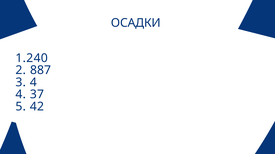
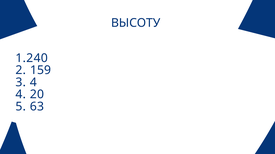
ОСАДКИ: ОСАДКИ -> ВЫСОТУ
887: 887 -> 159
37: 37 -> 20
42: 42 -> 63
